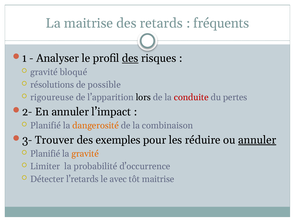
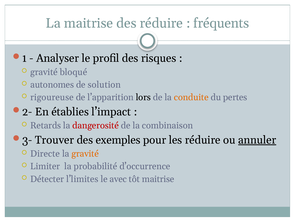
des retards: retards -> réduire
des at (130, 58) underline: present -> none
résolutions: résolutions -> autonomes
possible: possible -> solution
conduite colour: red -> orange
En annuler: annuler -> établies
Planifié at (46, 125): Planifié -> Retards
dangerosité colour: orange -> red
Planifié at (45, 153): Planifié -> Directe
l’retards: l’retards -> l’limites
